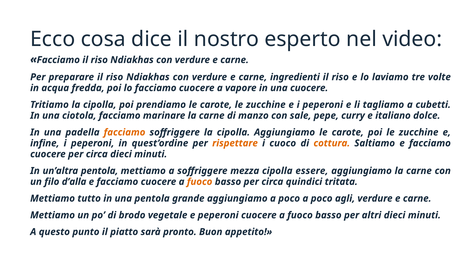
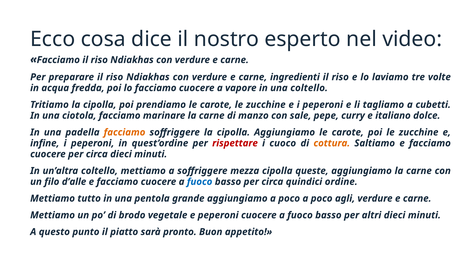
una cuocere: cuocere -> coltello
rispettare colour: orange -> red
un’altra pentola: pentola -> coltello
essere: essere -> queste
d’alla: d’alla -> d’alle
fuoco at (200, 181) colour: orange -> blue
tritata: tritata -> ordine
